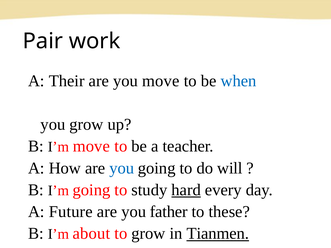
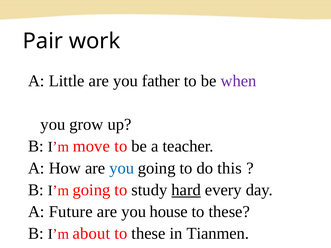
Their: Their -> Little
you move: move -> father
when colour: blue -> purple
will: will -> this
father: father -> house
grow at (148, 234): grow -> these
Tianmen underline: present -> none
